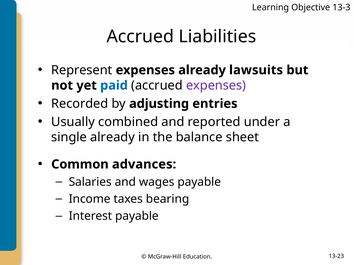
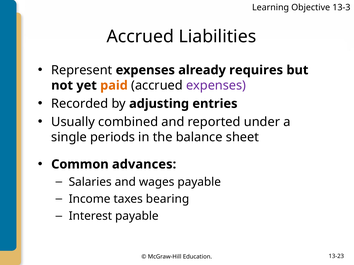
lawsuits: lawsuits -> requires
paid colour: blue -> orange
single already: already -> periods
